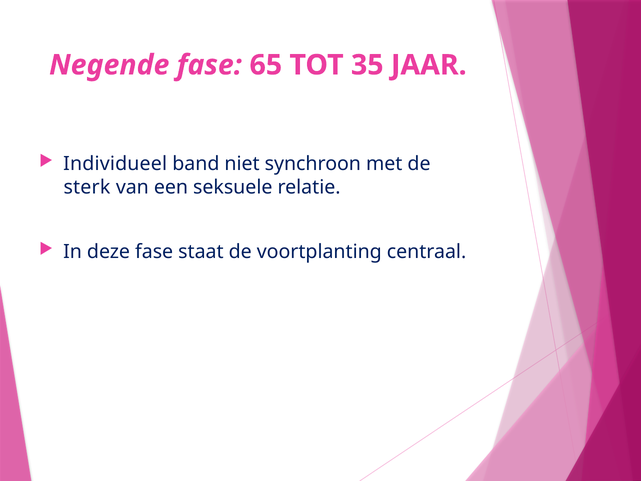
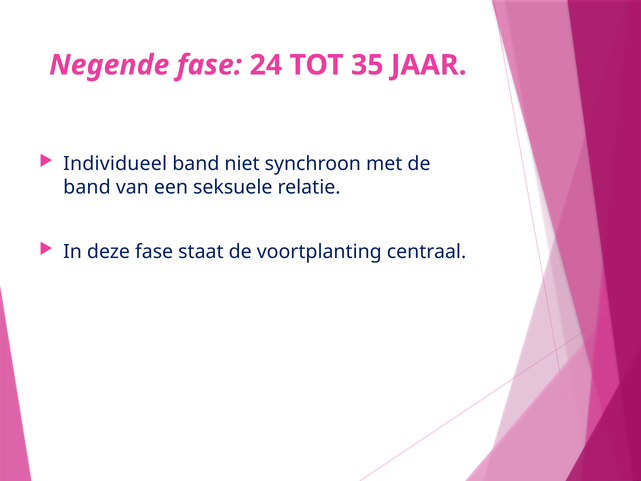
65: 65 -> 24
sterk at (87, 187): sterk -> band
